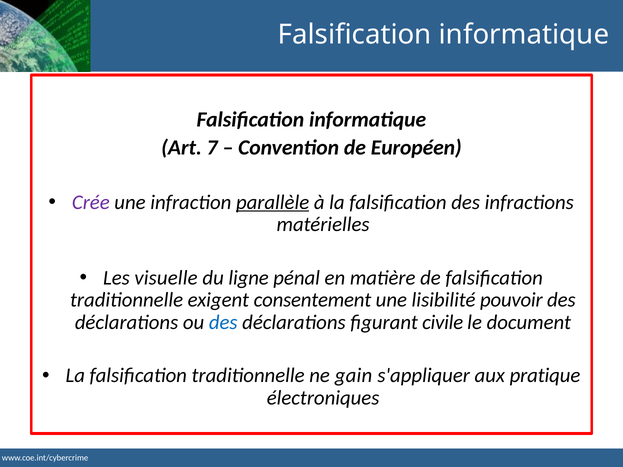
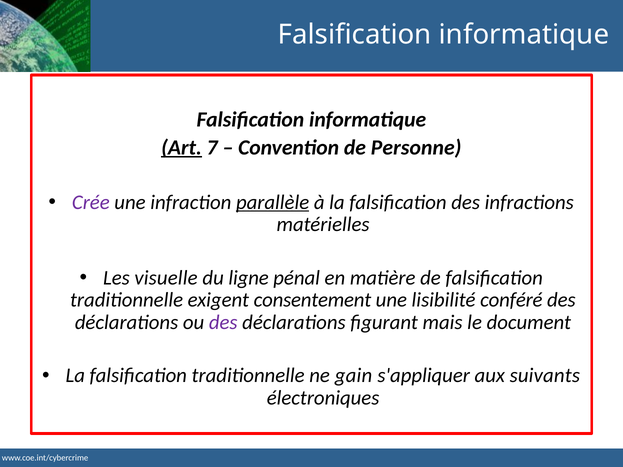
Art underline: none -> present
Européen: Européen -> Personne
pouvoir: pouvoir -> conféré
des at (223, 323) colour: blue -> purple
civile: civile -> mais
pratique: pratique -> suivants
